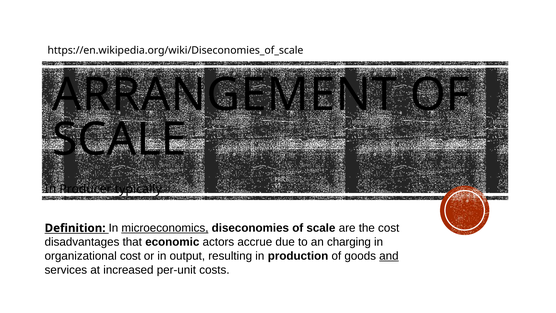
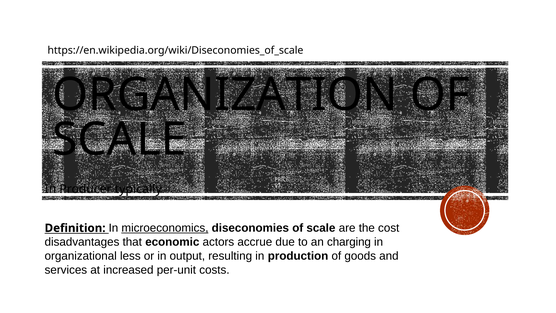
ARRANGEMENT: ARRANGEMENT -> ORGANIZATION
organizational cost: cost -> less
and underline: present -> none
